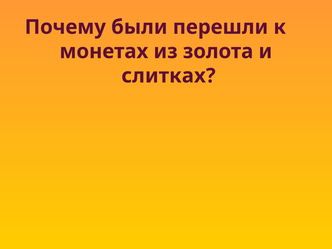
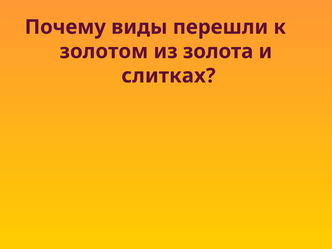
были: были -> виды
монетах: монетах -> золотом
